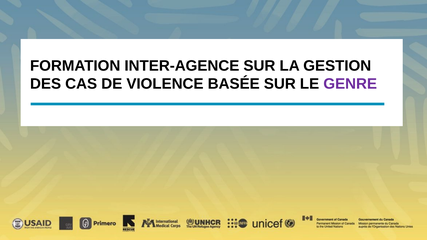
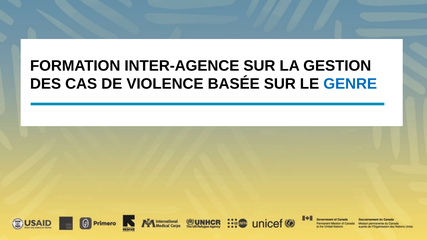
GENRE at (350, 84) colour: purple -> blue
